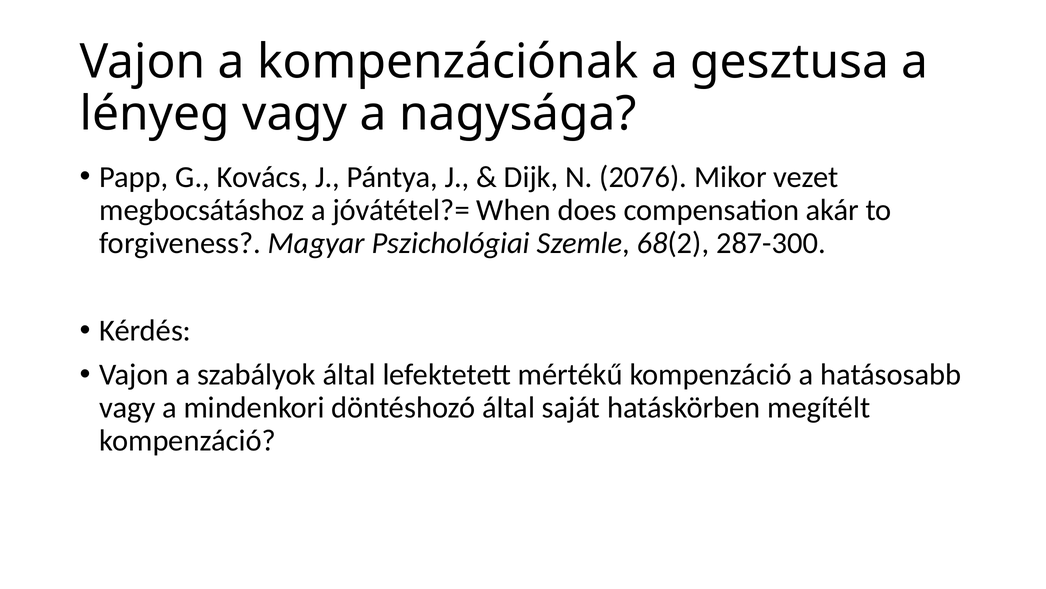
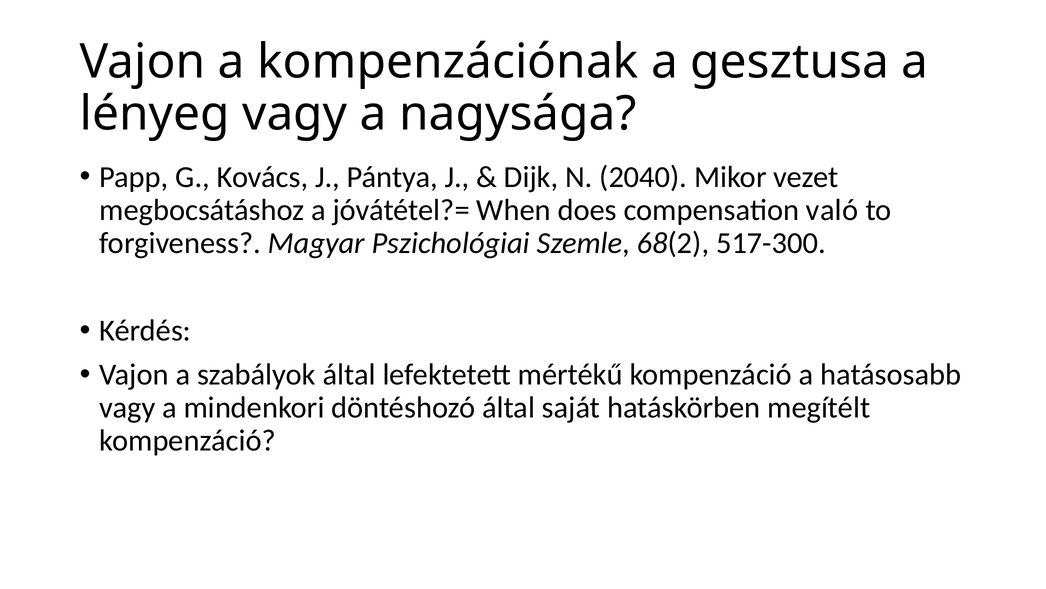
2076: 2076 -> 2040
akár: akár -> való
287-300: 287-300 -> 517-300
